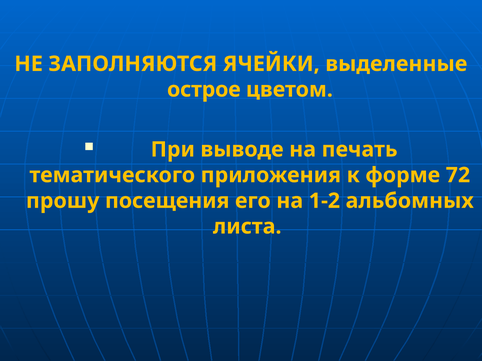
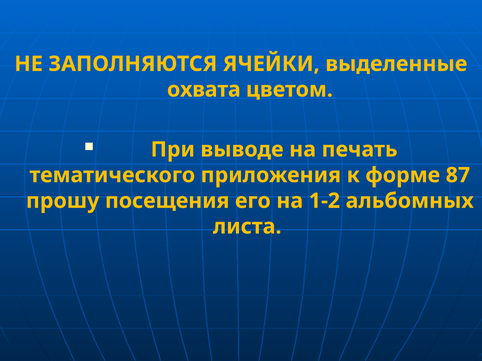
острое: острое -> охвата
72: 72 -> 87
